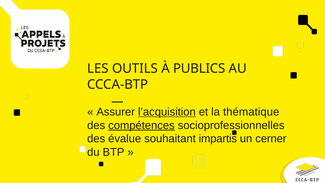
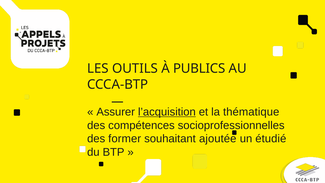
compétences underline: present -> none
évalue: évalue -> former
impartis: impartis -> ajoutée
cerner: cerner -> étudié
